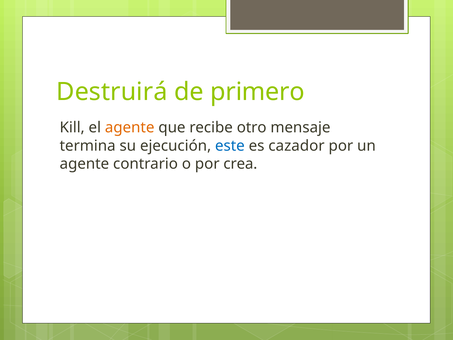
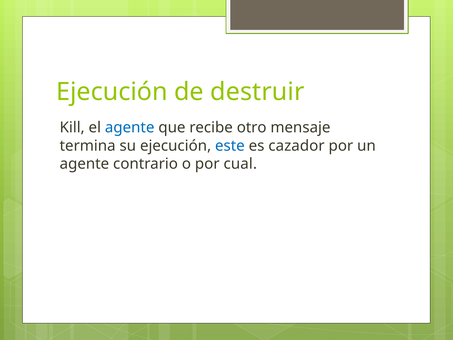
Destruirá at (112, 92): Destruirá -> Ejecución
primero: primero -> destruir
agente at (130, 128) colour: orange -> blue
crea: crea -> cual
